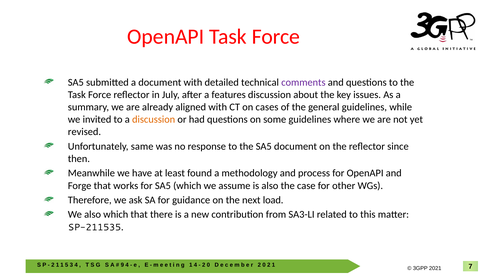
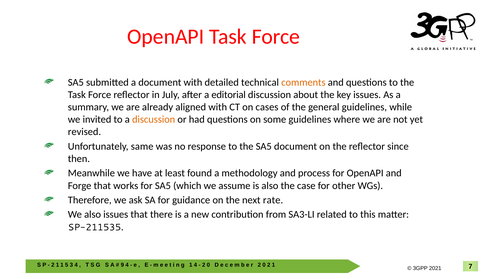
comments colour: purple -> orange
features: features -> editorial
load: load -> rate
also which: which -> issues
